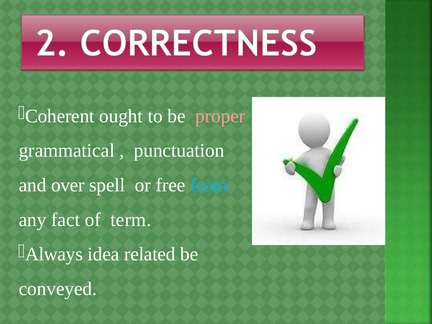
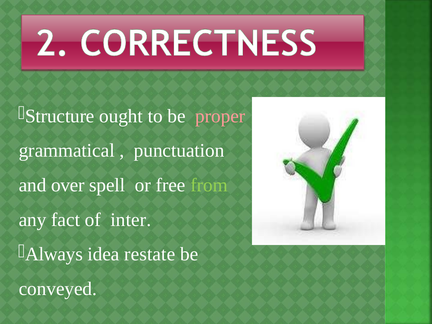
Coherent: Coherent -> Structure
from colour: light blue -> light green
term: term -> inter
related: related -> restate
